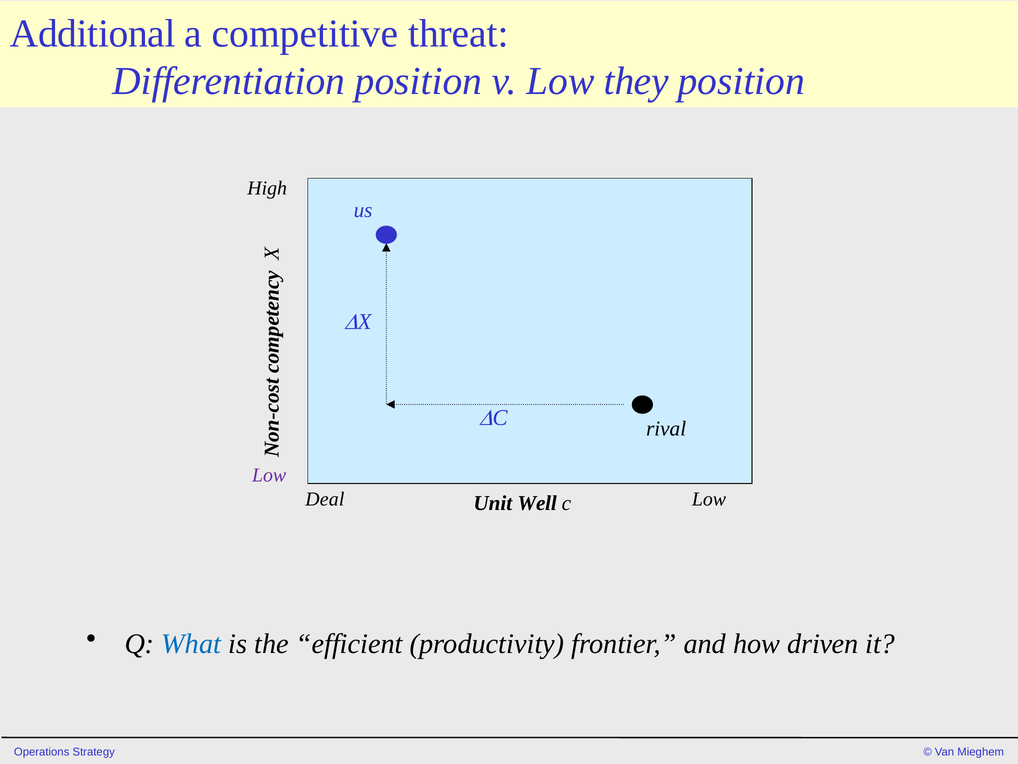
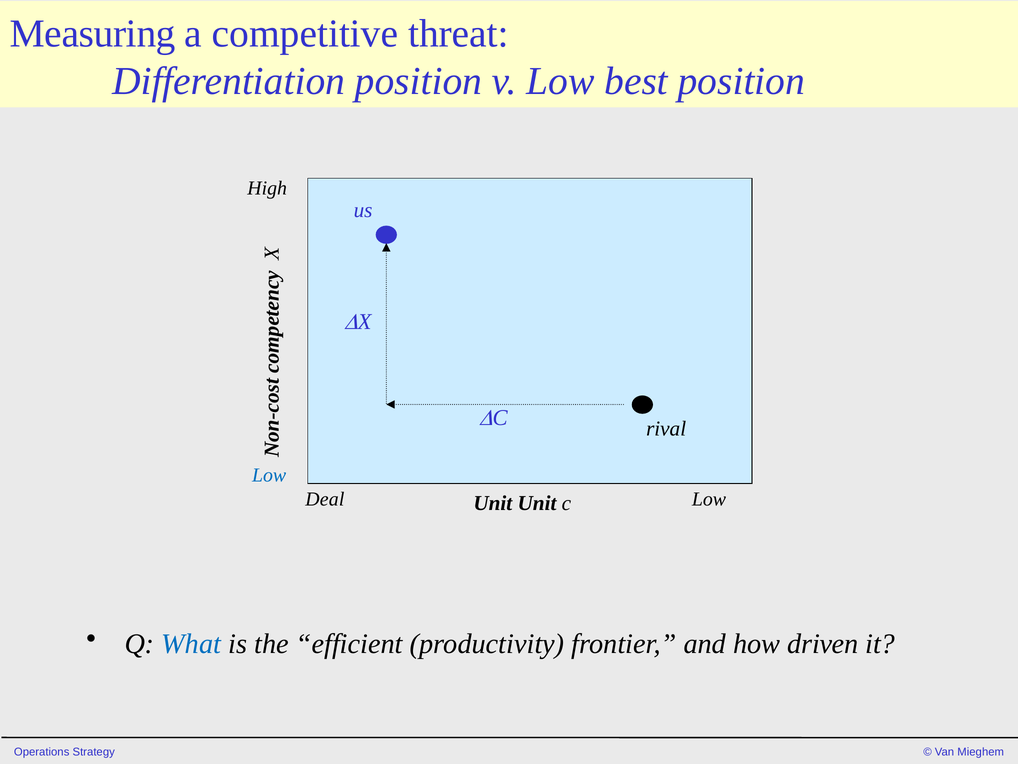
Additional: Additional -> Measuring
they: they -> best
Low at (269, 475) colour: purple -> blue
Unit Well: Well -> Unit
